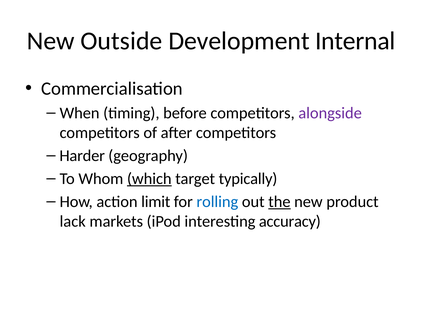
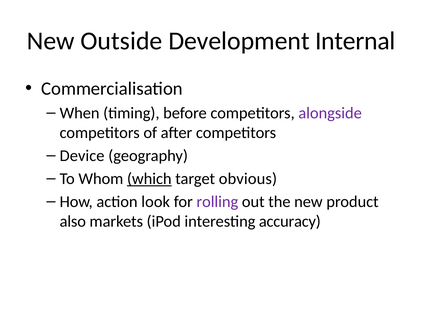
Harder: Harder -> Device
typically: typically -> obvious
limit: limit -> look
rolling colour: blue -> purple
the underline: present -> none
lack: lack -> also
